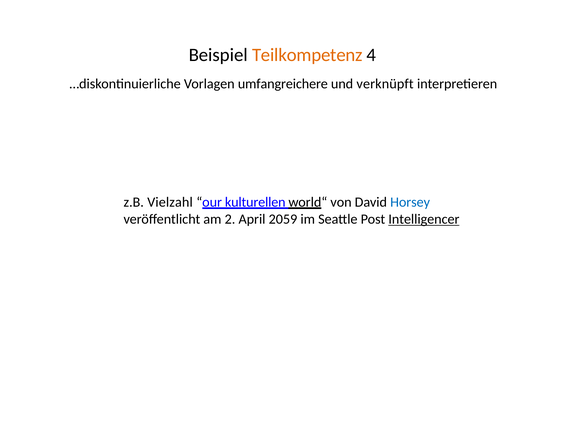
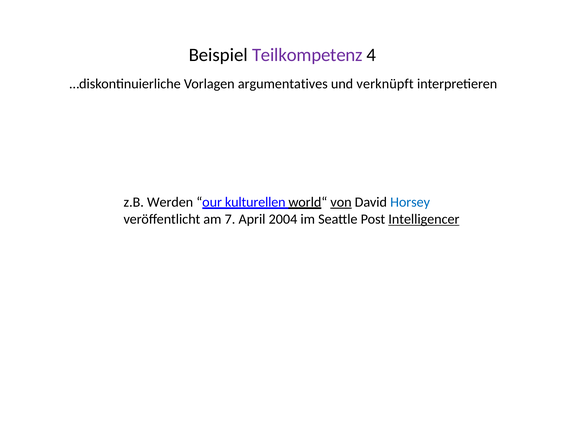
Teilkompetenz colour: orange -> purple
umfangreichere: umfangreichere -> argumentatives
Vielzahl: Vielzahl -> Werden
von underline: none -> present
2: 2 -> 7
2059: 2059 -> 2004
